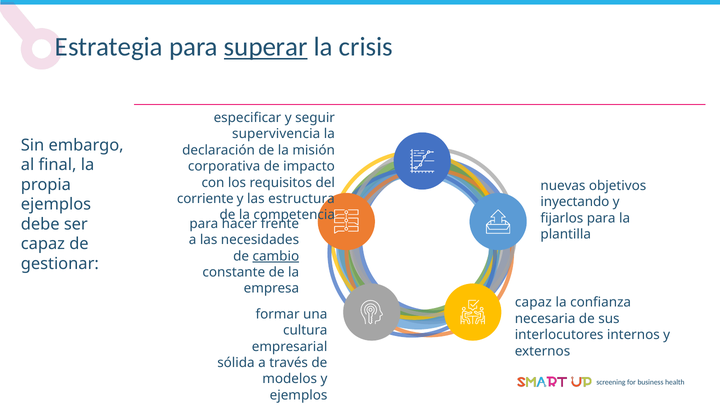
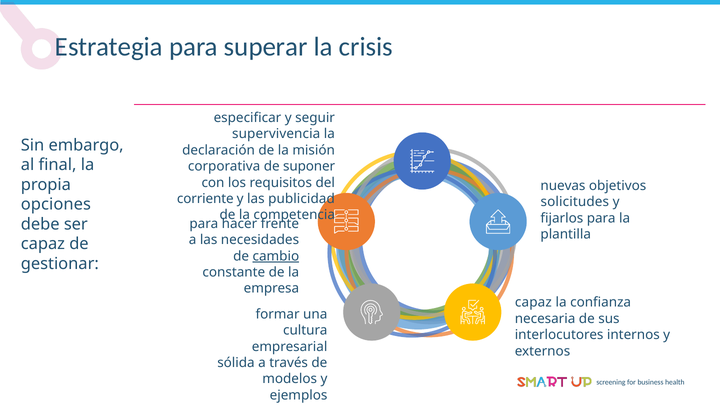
superar underline: present -> none
impacto: impacto -> suponer
estructura: estructura -> publicidad
inyectando: inyectando -> solicitudes
ejemplos at (56, 204): ejemplos -> opciones
